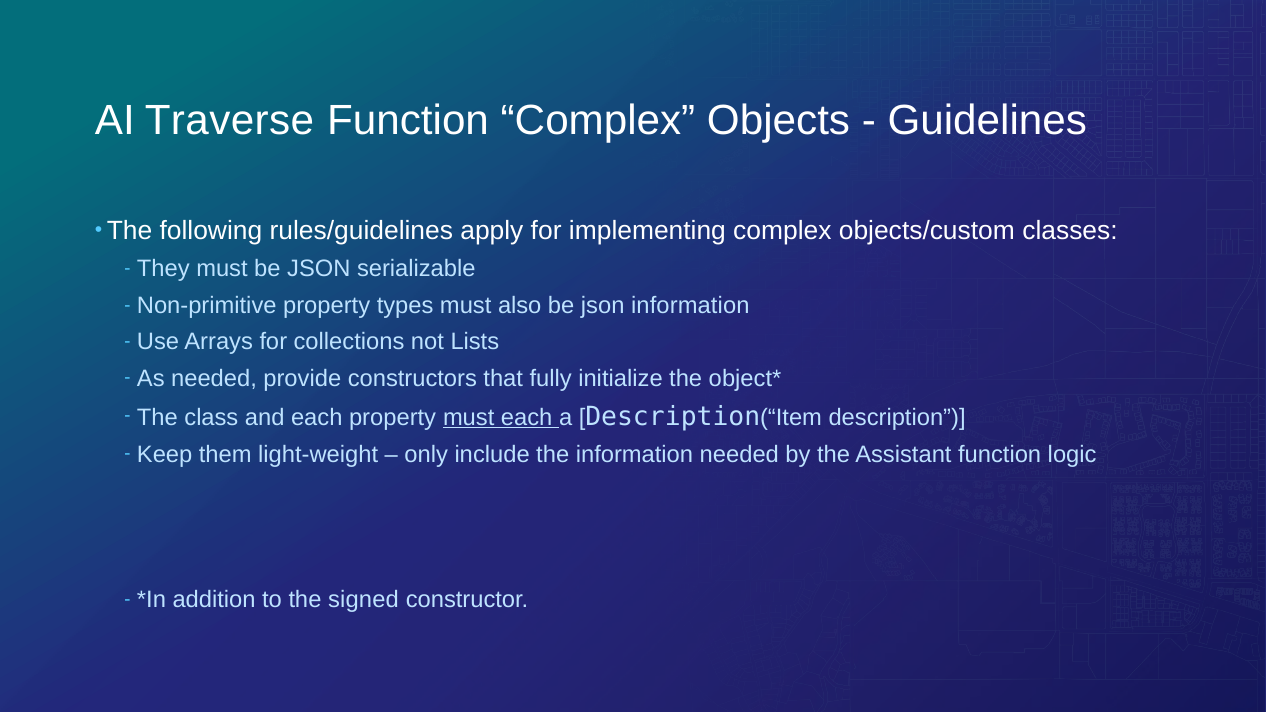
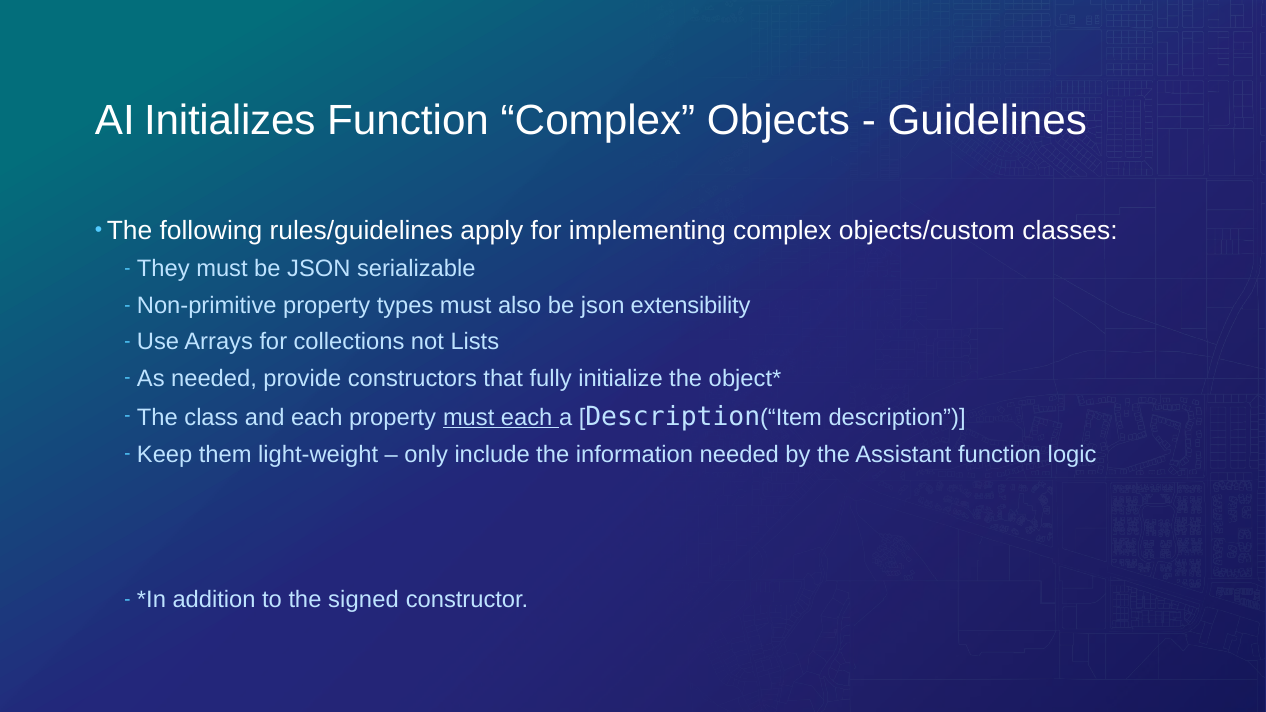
Traverse: Traverse -> Initializes
json information: information -> extensibility
